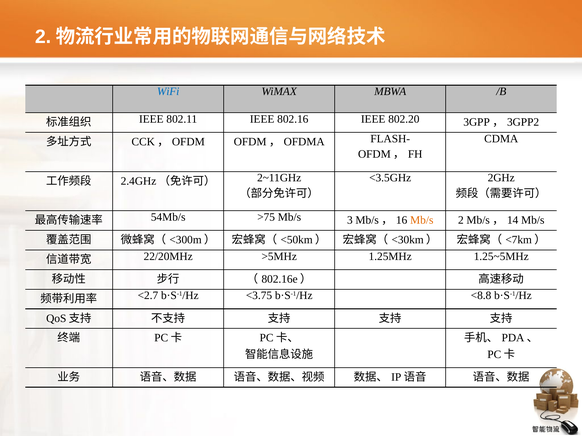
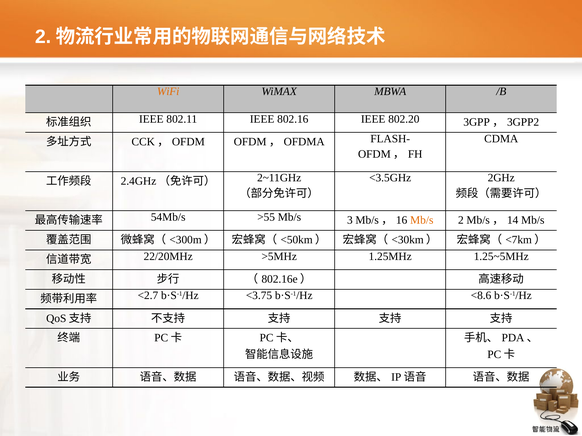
WiFi colour: blue -> orange
>75: >75 -> >55
<8.8: <8.8 -> <8.6
